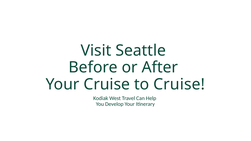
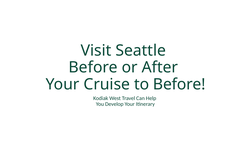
to Cruise: Cruise -> Before
